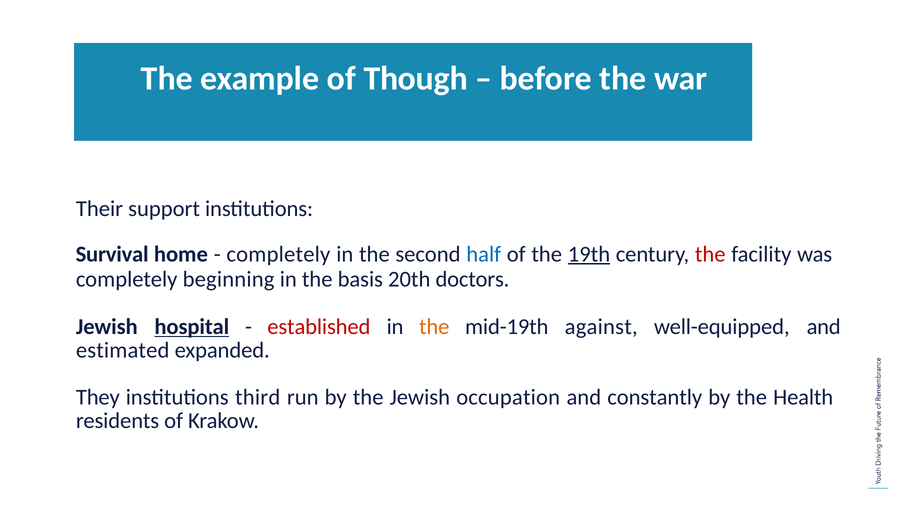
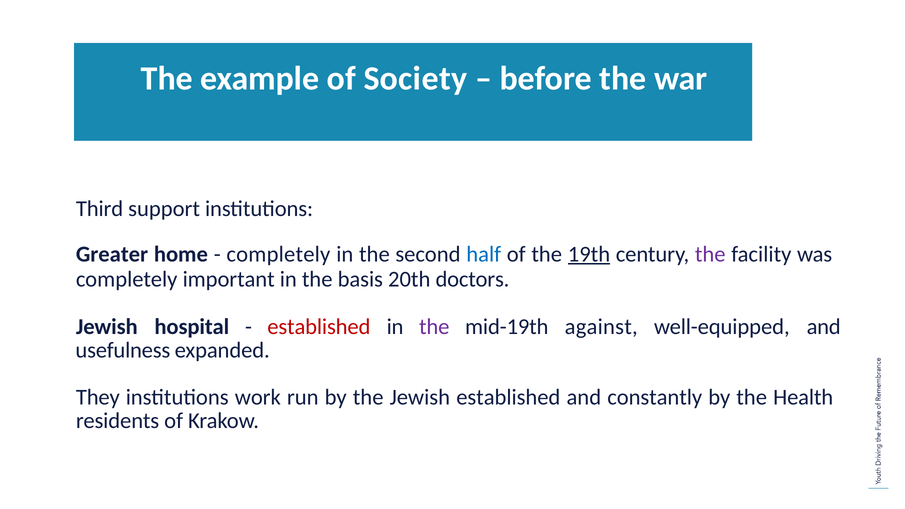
Though: Though -> Society
Their: Their -> Third
Survival: Survival -> Greater
the at (710, 254) colour: red -> purple
beginning: beginning -> important
hospital underline: present -> none
the at (434, 327) colour: orange -> purple
estimated: estimated -> usefulness
third: third -> work
Jewish occupation: occupation -> established
